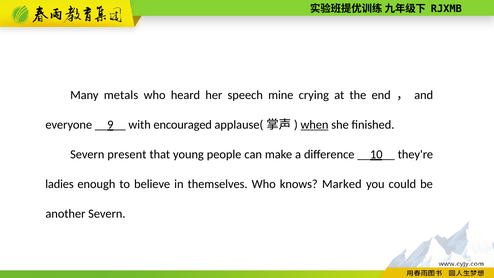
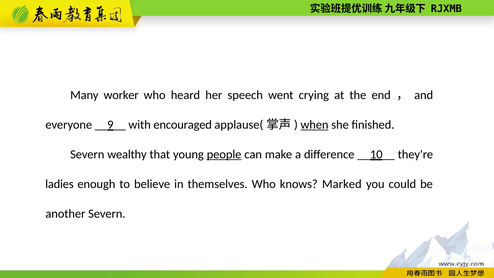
metals: metals -> worker
mine: mine -> went
present: present -> wealthy
people underline: none -> present
